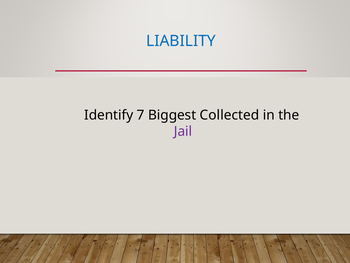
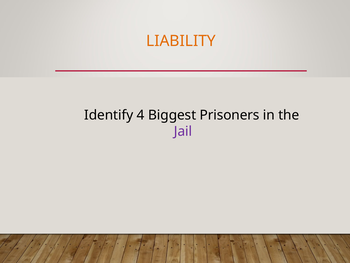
LIABILITY colour: blue -> orange
7: 7 -> 4
Collected: Collected -> Prisoners
